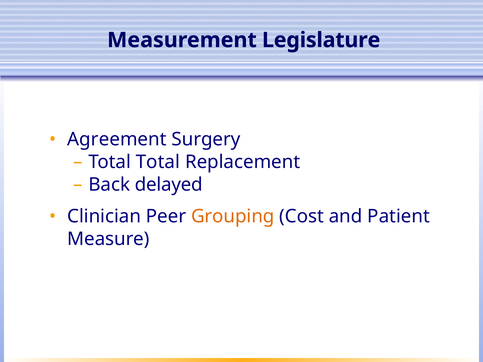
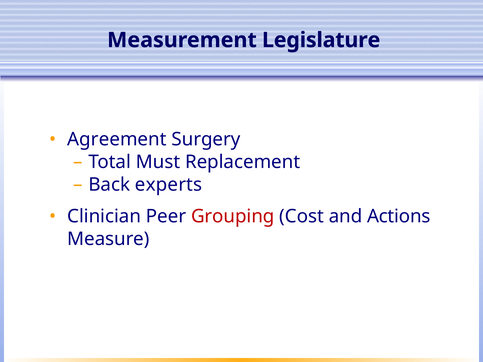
Total Total: Total -> Must
delayed: delayed -> experts
Grouping colour: orange -> red
Patient: Patient -> Actions
